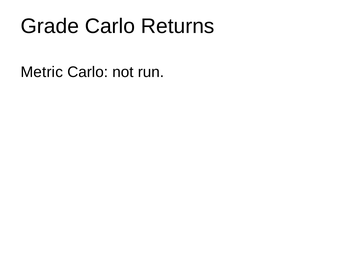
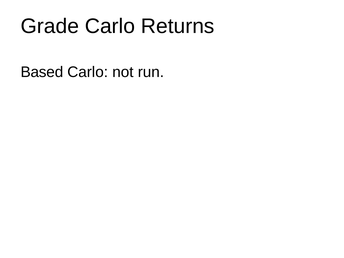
Metric: Metric -> Based
